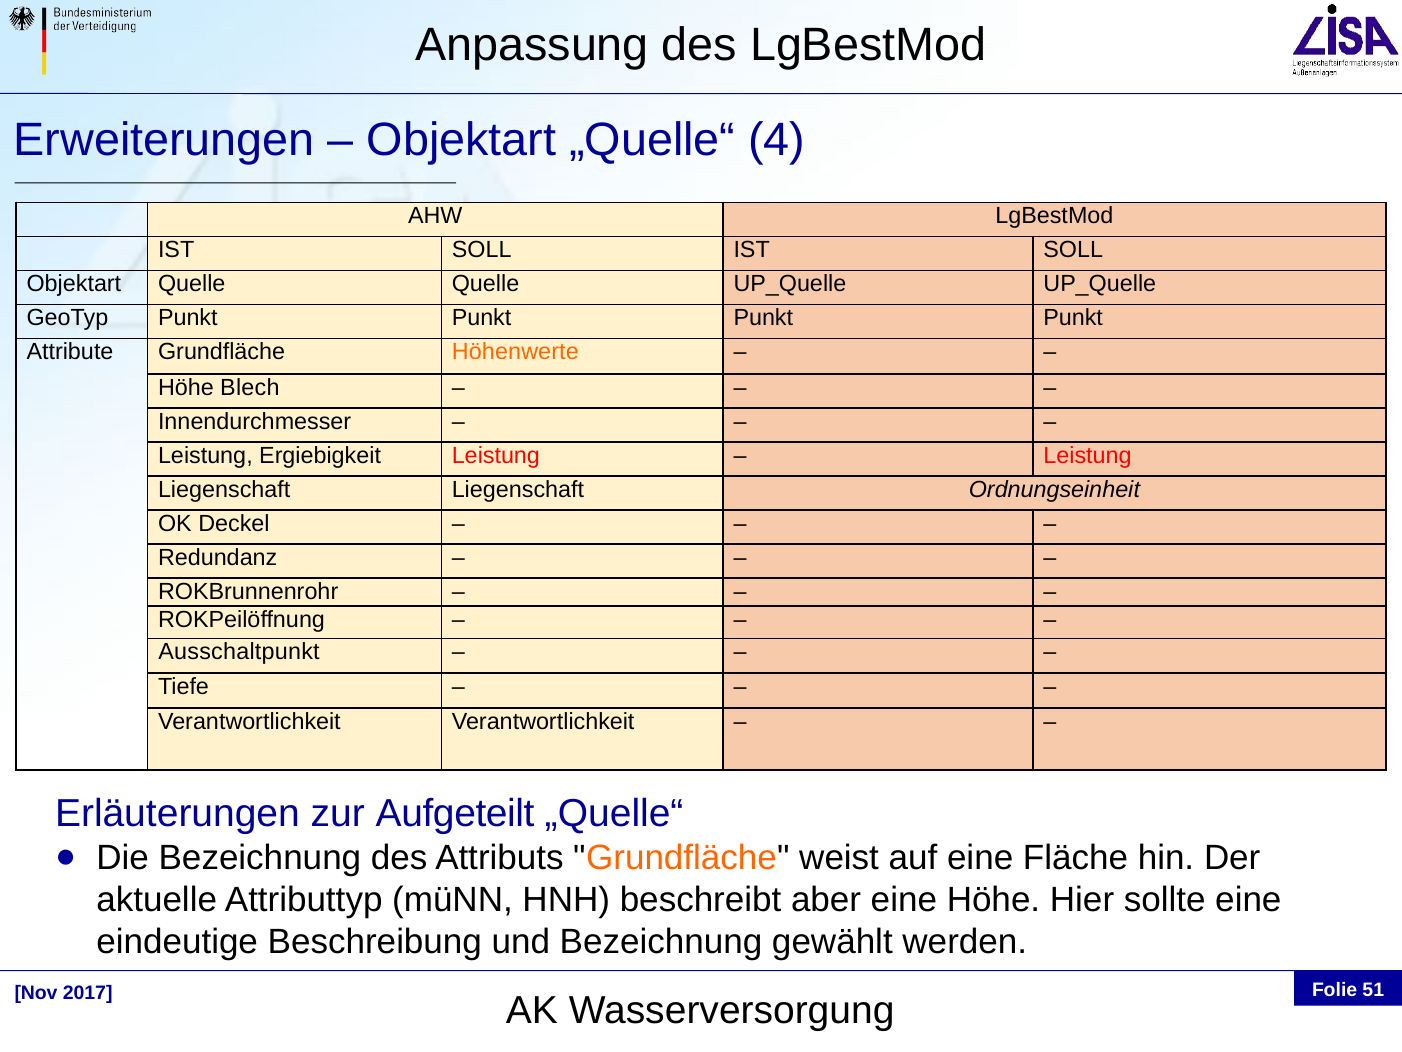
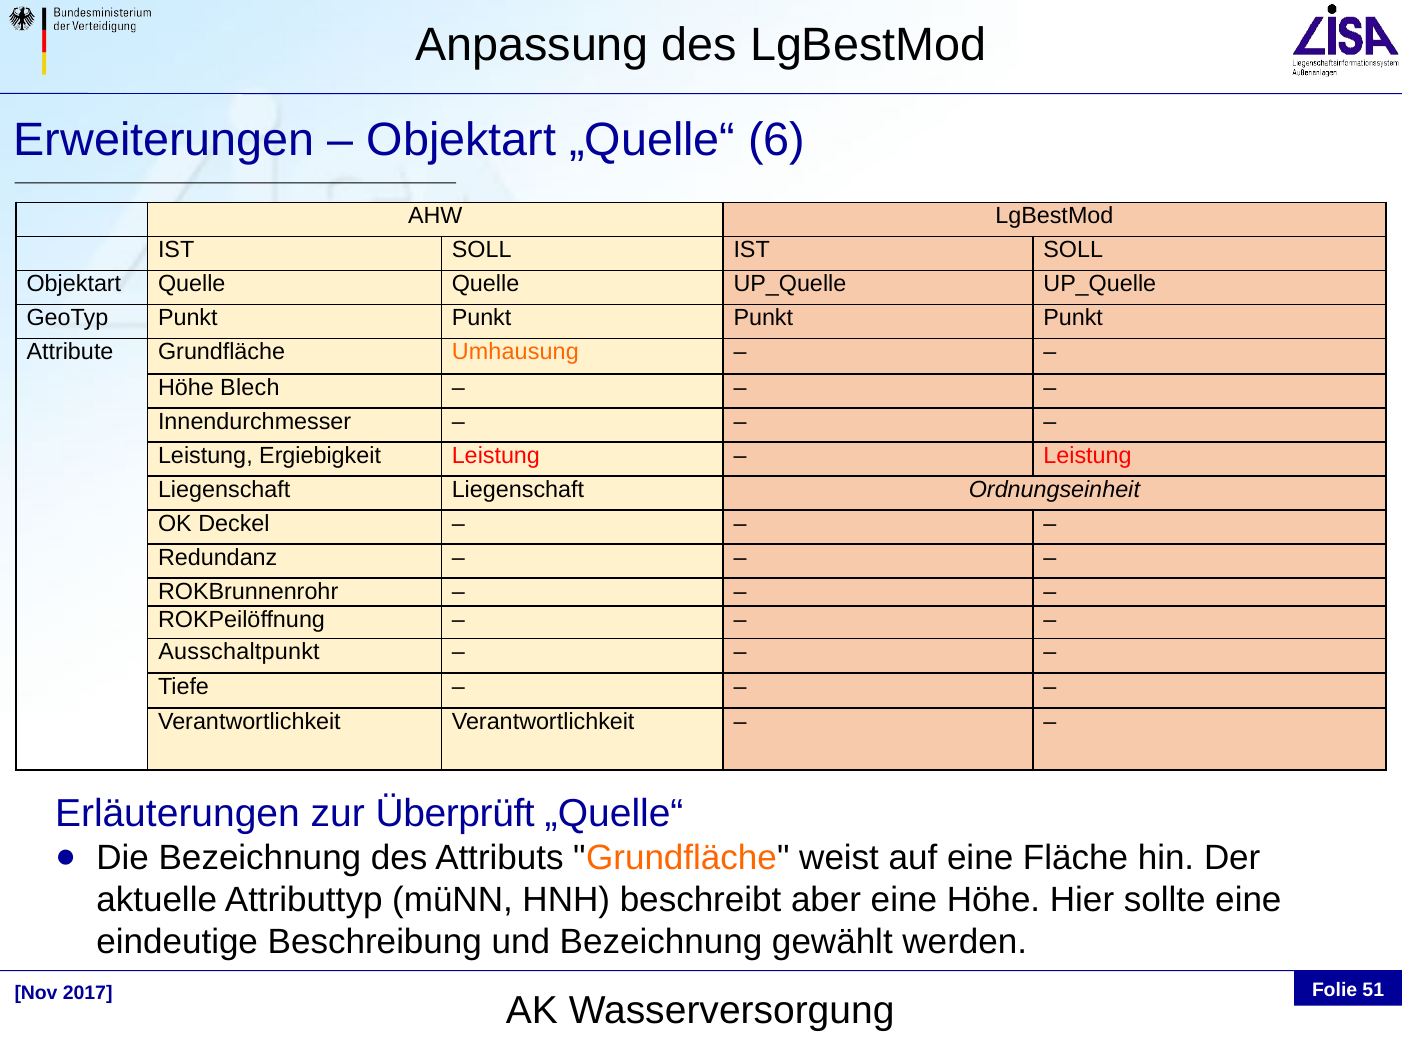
4: 4 -> 6
Höhenwerte: Höhenwerte -> Umhausung
Aufgeteilt: Aufgeteilt -> Überprüft
